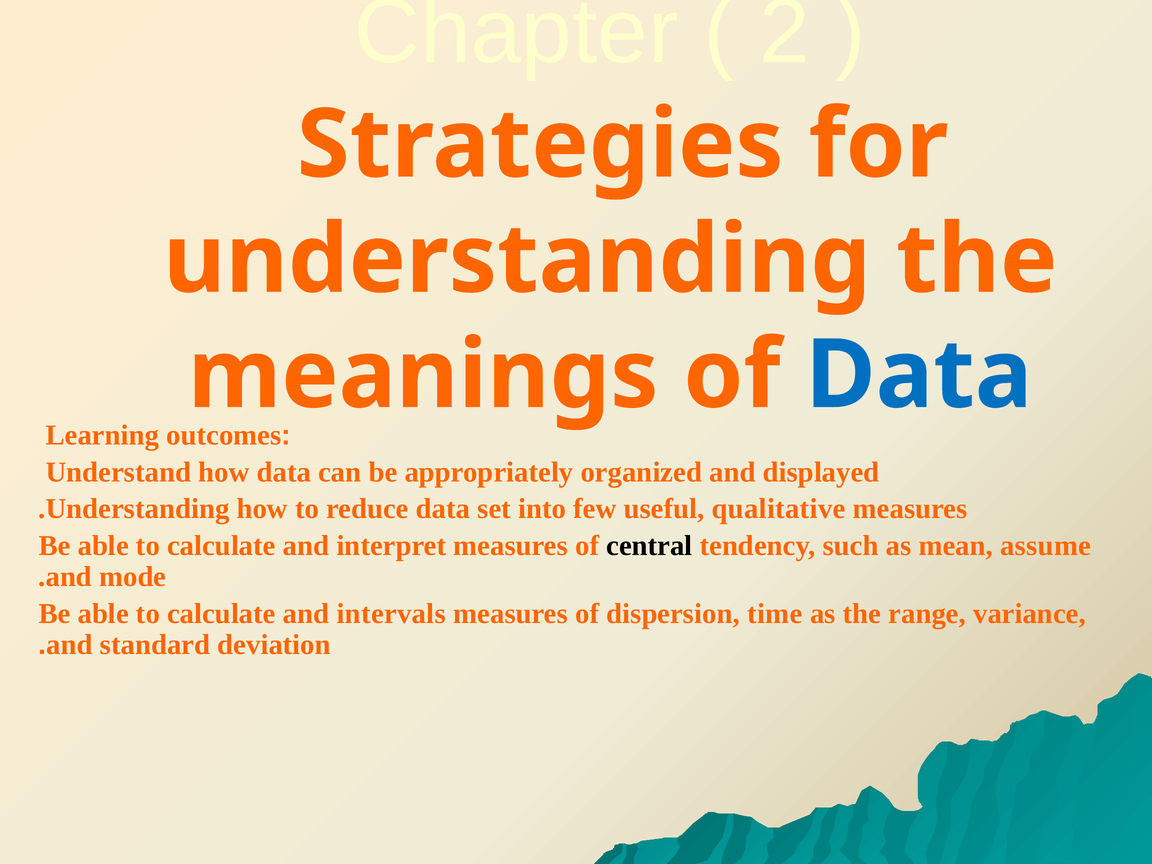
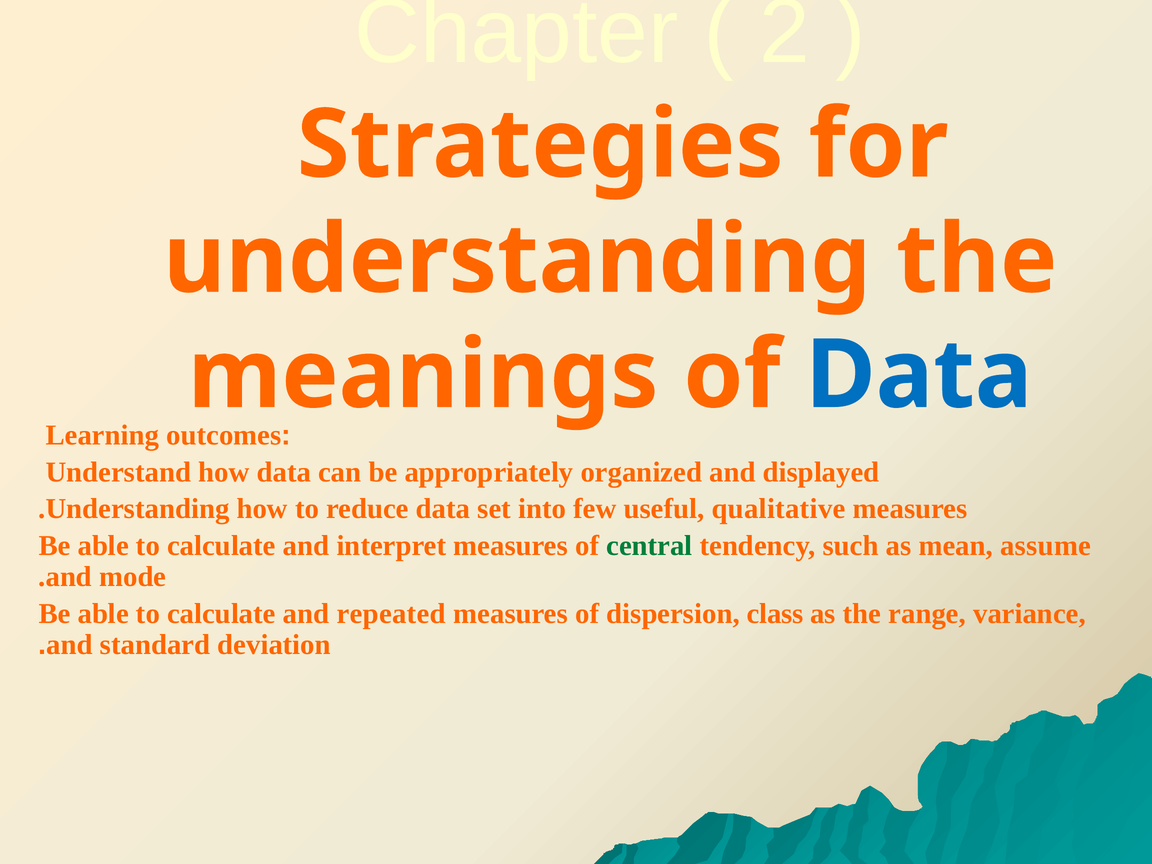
central colour: black -> green
intervals: intervals -> repeated
time: time -> class
